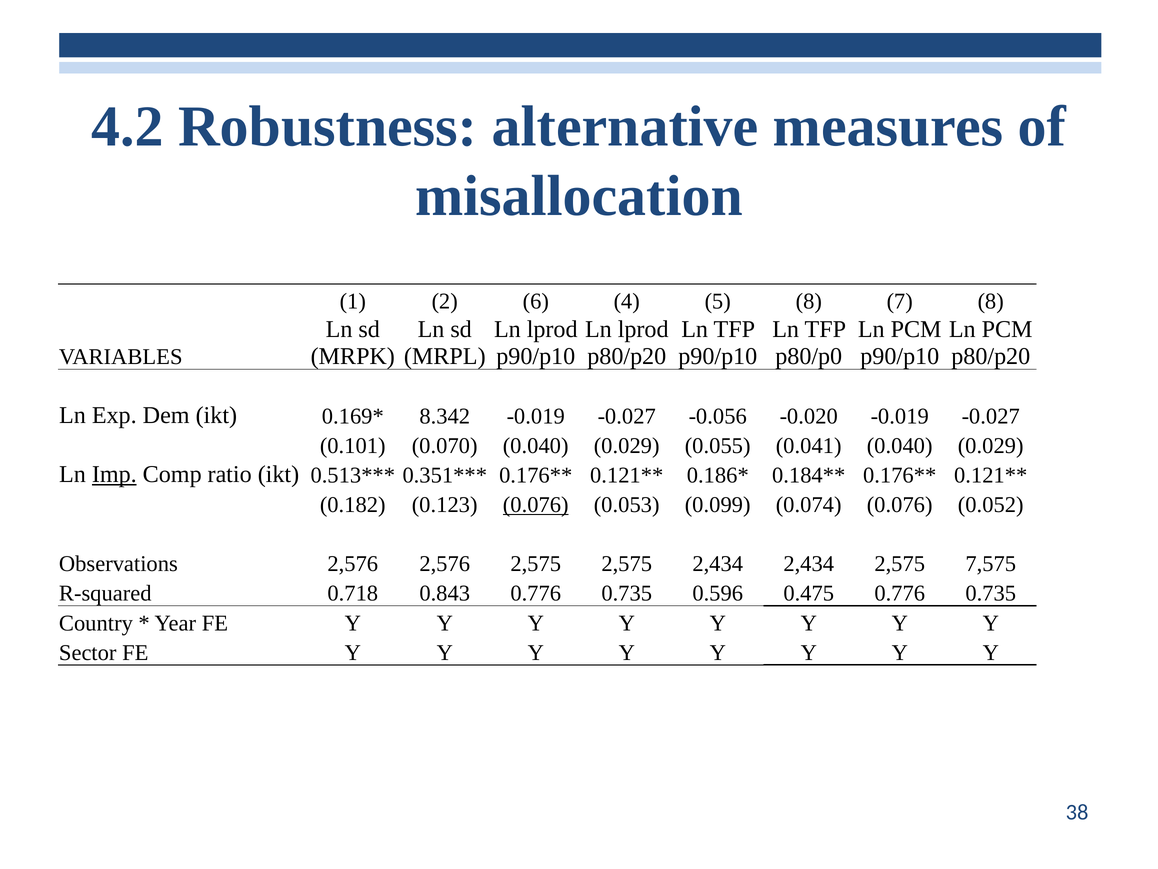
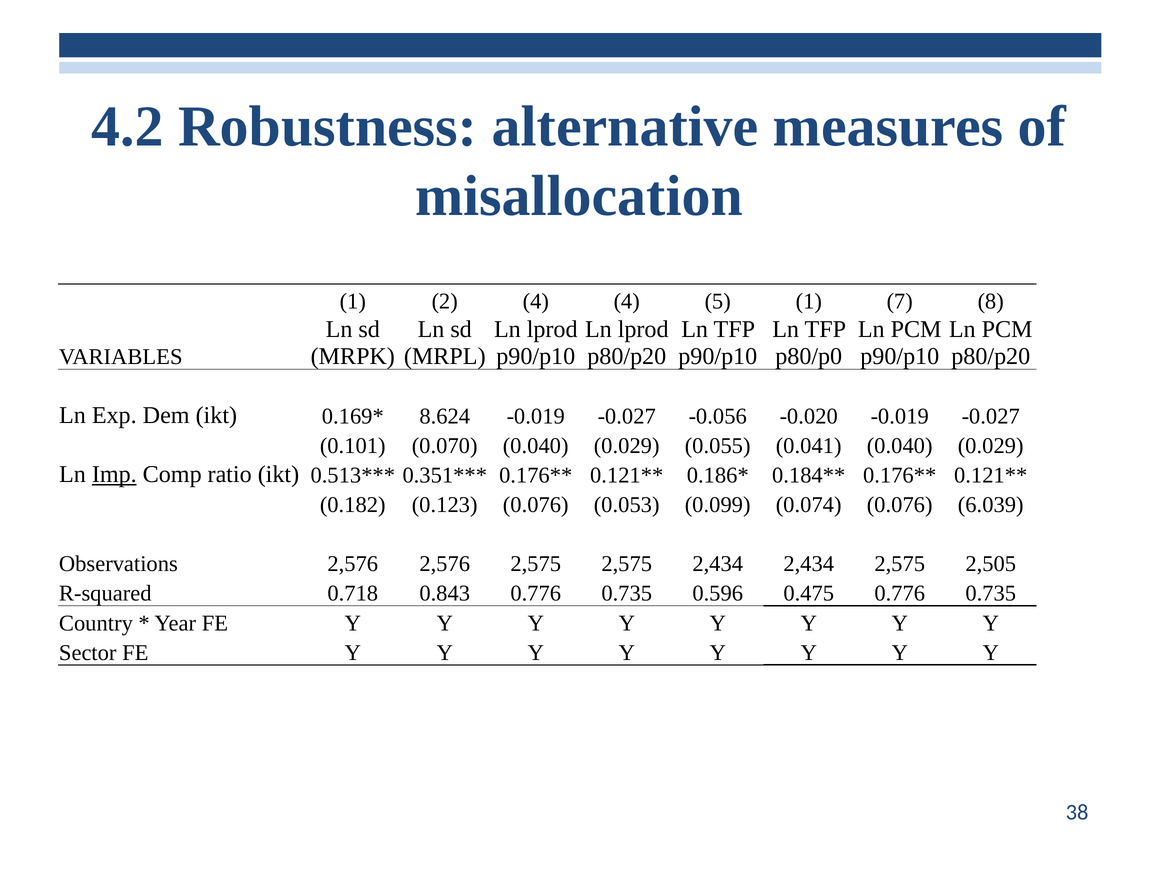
2 6: 6 -> 4
5 8: 8 -> 1
8.342: 8.342 -> 8.624
0.076 at (536, 505) underline: present -> none
0.052: 0.052 -> 6.039
7,575: 7,575 -> 2,505
